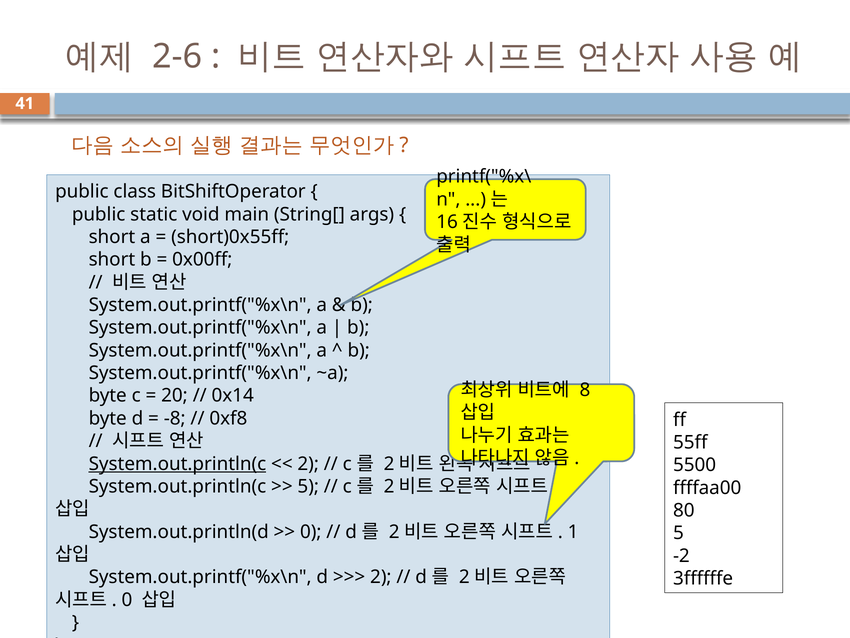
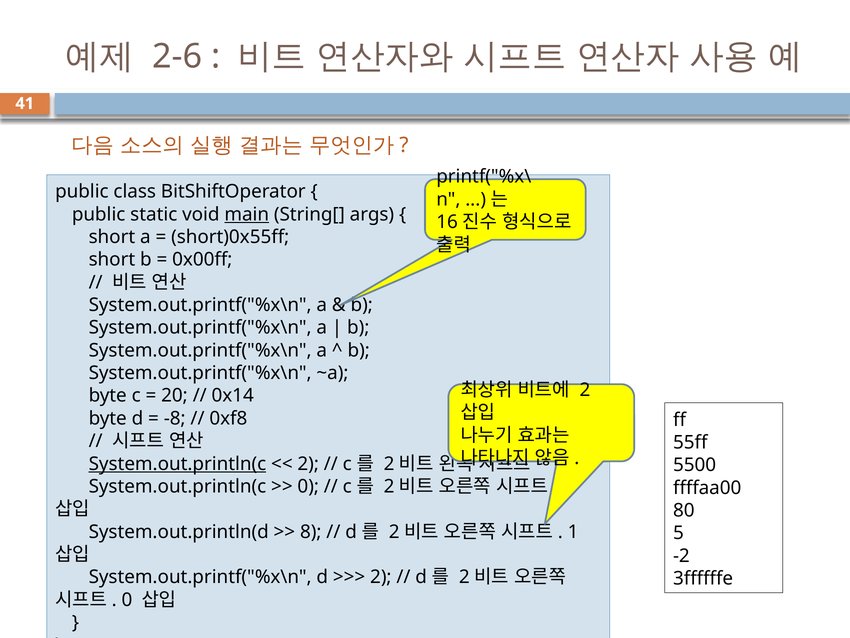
main underline: none -> present
8 at (585, 390): 8 -> 2
5 at (308, 486): 5 -> 0
0 at (311, 531): 0 -> 8
